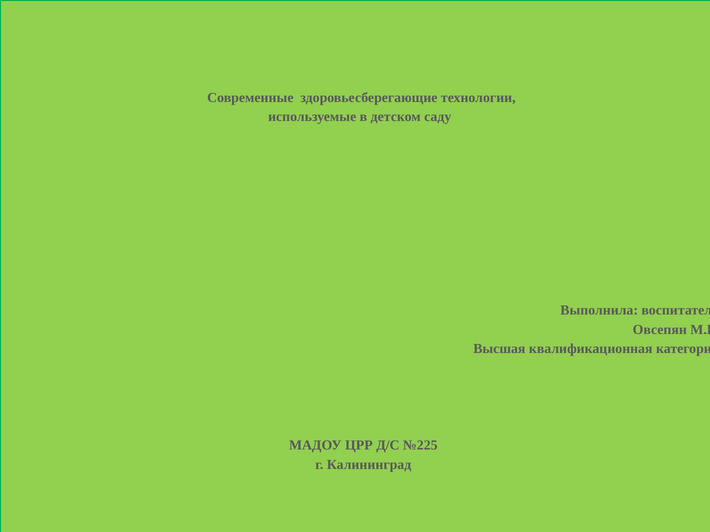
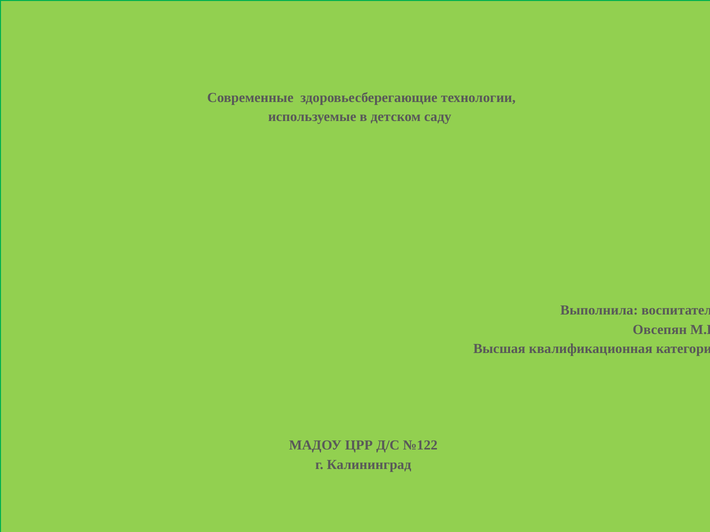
№225: №225 -> №122
